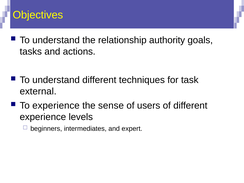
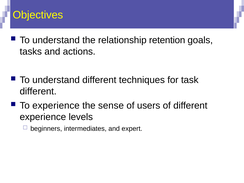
authority: authority -> retention
external at (38, 91): external -> different
